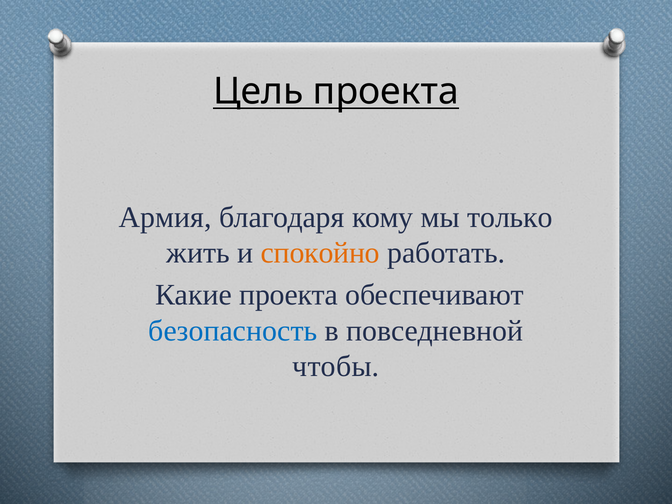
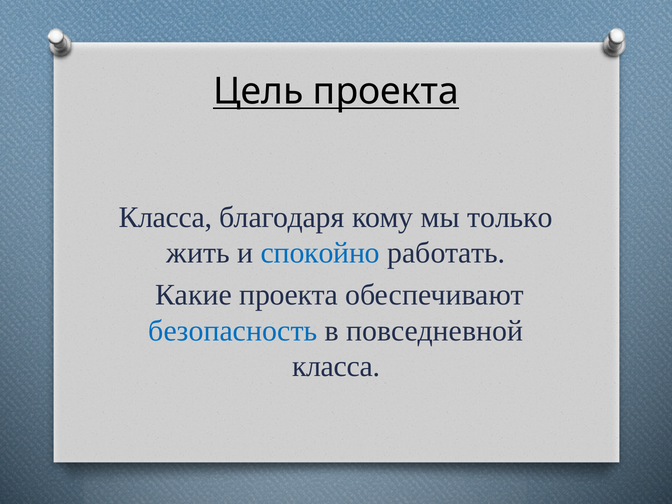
Армия at (165, 217): Армия -> Класса
спокойно colour: orange -> blue
чтобы at (336, 367): чтобы -> класса
